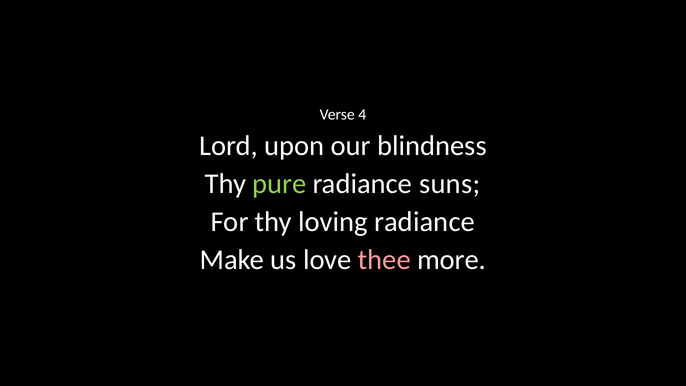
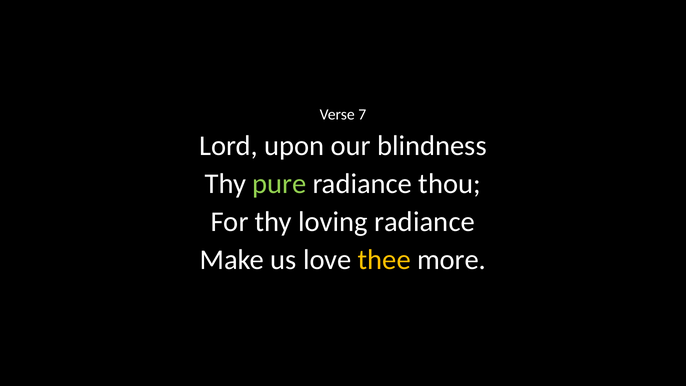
4: 4 -> 7
suns: suns -> thou
thee colour: pink -> yellow
